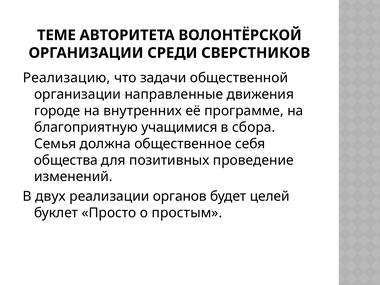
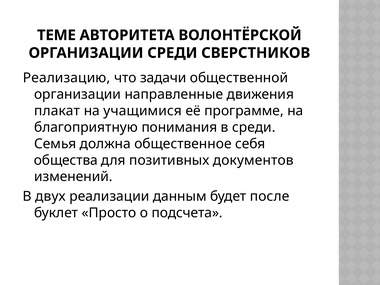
городе: городе -> плакат
внутренних: внутренних -> учащимися
учащимися: учащимися -> понимания
в сбора: сбора -> среди
проведение: проведение -> документов
органов: органов -> данным
целей: целей -> после
простым: простым -> подсчета
